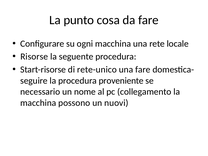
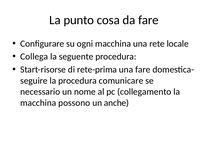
Risorse: Risorse -> Collega
rete-unico: rete-unico -> rete-prima
proveniente: proveniente -> comunicare
nuovi: nuovi -> anche
